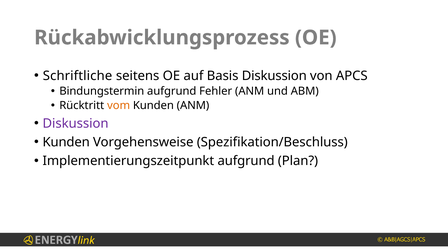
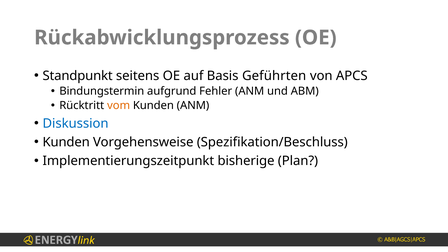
Schriftliche: Schriftliche -> Standpunkt
Basis Diskussion: Diskussion -> Geführten
Diskussion at (76, 123) colour: purple -> blue
Implementierungszeitpunkt aufgrund: aufgrund -> bisherige
